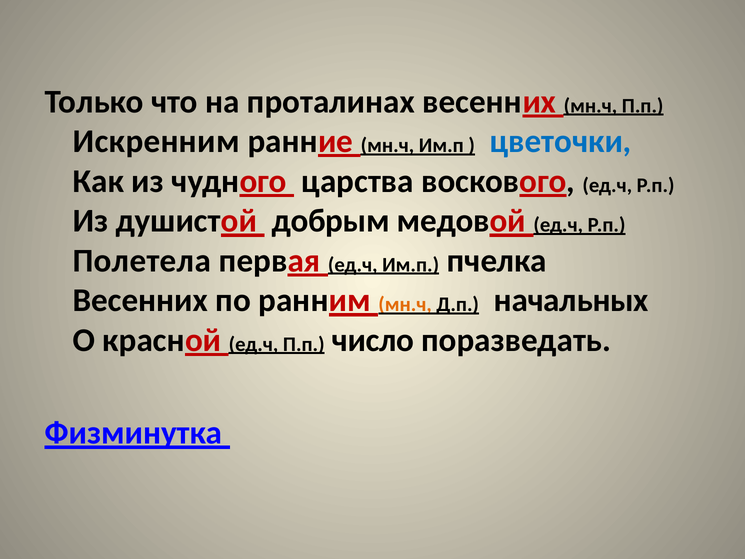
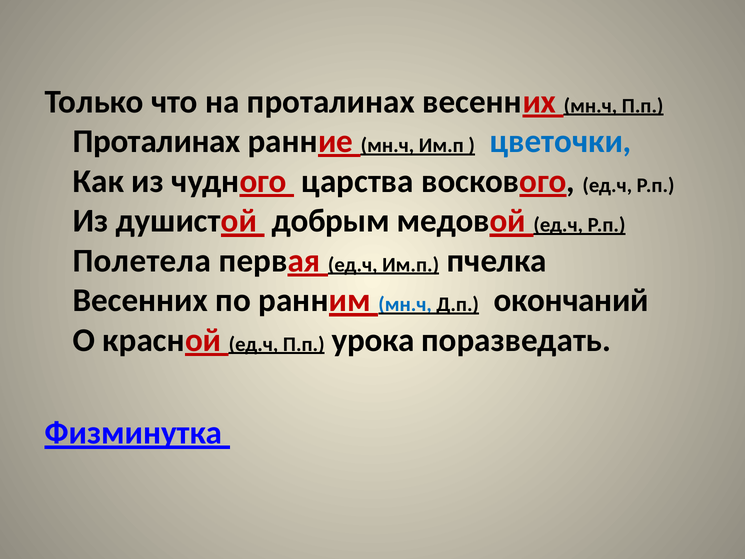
Искренним at (156, 141): Искренним -> Проталинах
мн.ч at (405, 304) colour: orange -> blue
начальных: начальных -> окончаний
число: число -> урока
